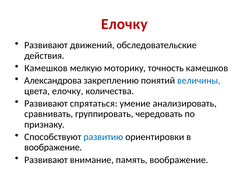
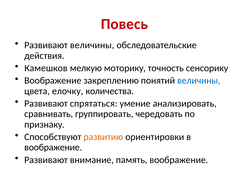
Елочку at (124, 24): Елочку -> Повесь
Развивают движений: движений -> величины
точность камешков: камешков -> сенсорику
Александрова at (53, 80): Александрова -> Воображение
развитию colour: blue -> orange
